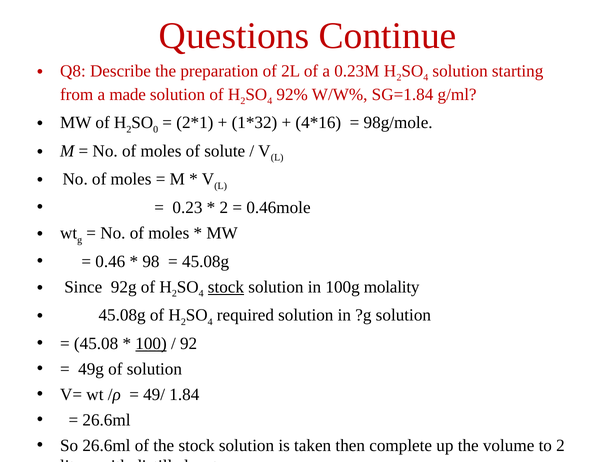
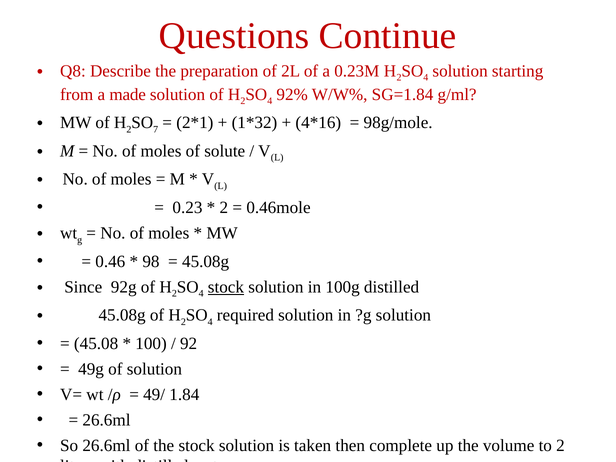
0: 0 -> 7
100g molality: molality -> distilled
100 underline: present -> none
